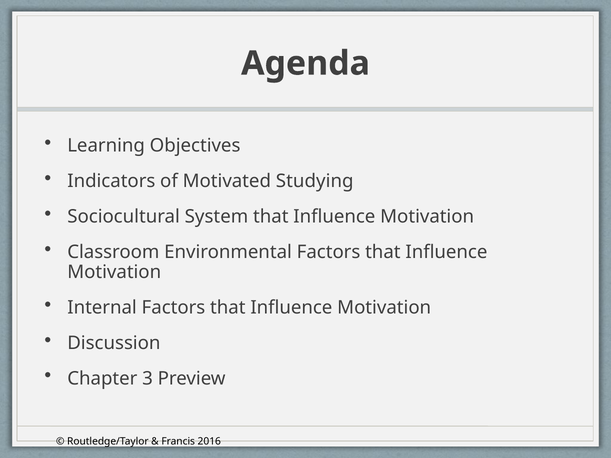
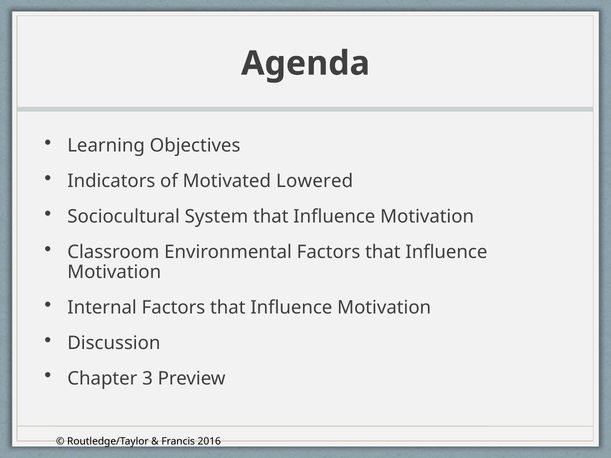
Studying: Studying -> Lowered
